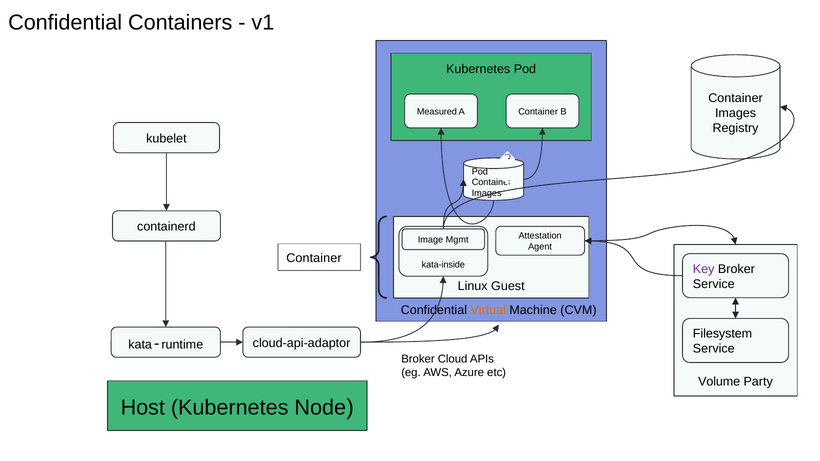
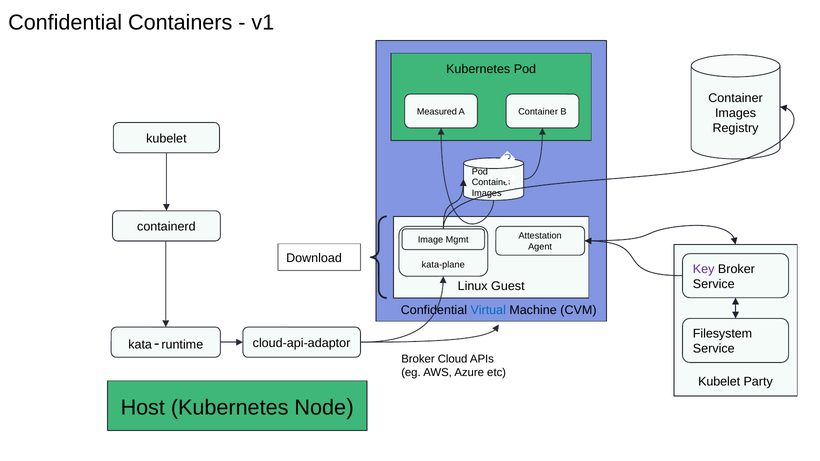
Container at (314, 258): Container -> Download
kata-inside: kata-inside -> kata-plane
Virtual colour: orange -> blue
Volume at (719, 382): Volume -> Kubelet
